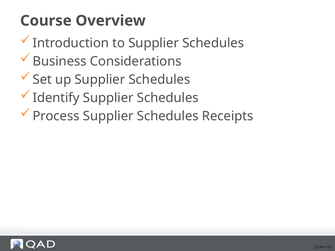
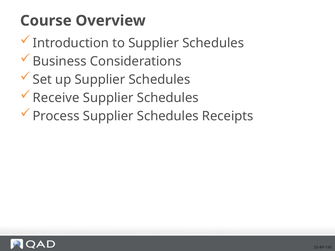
Identify: Identify -> Receive
